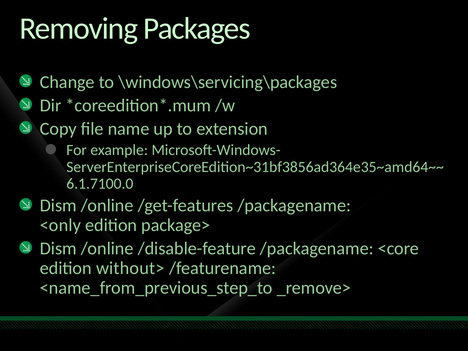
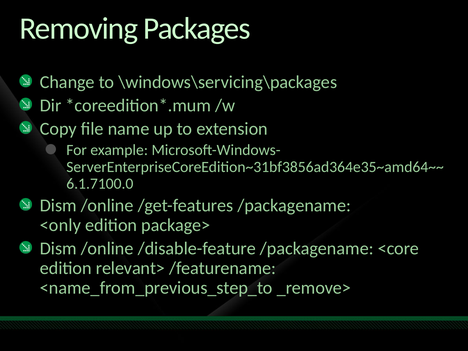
without>: without> -> relevant>
